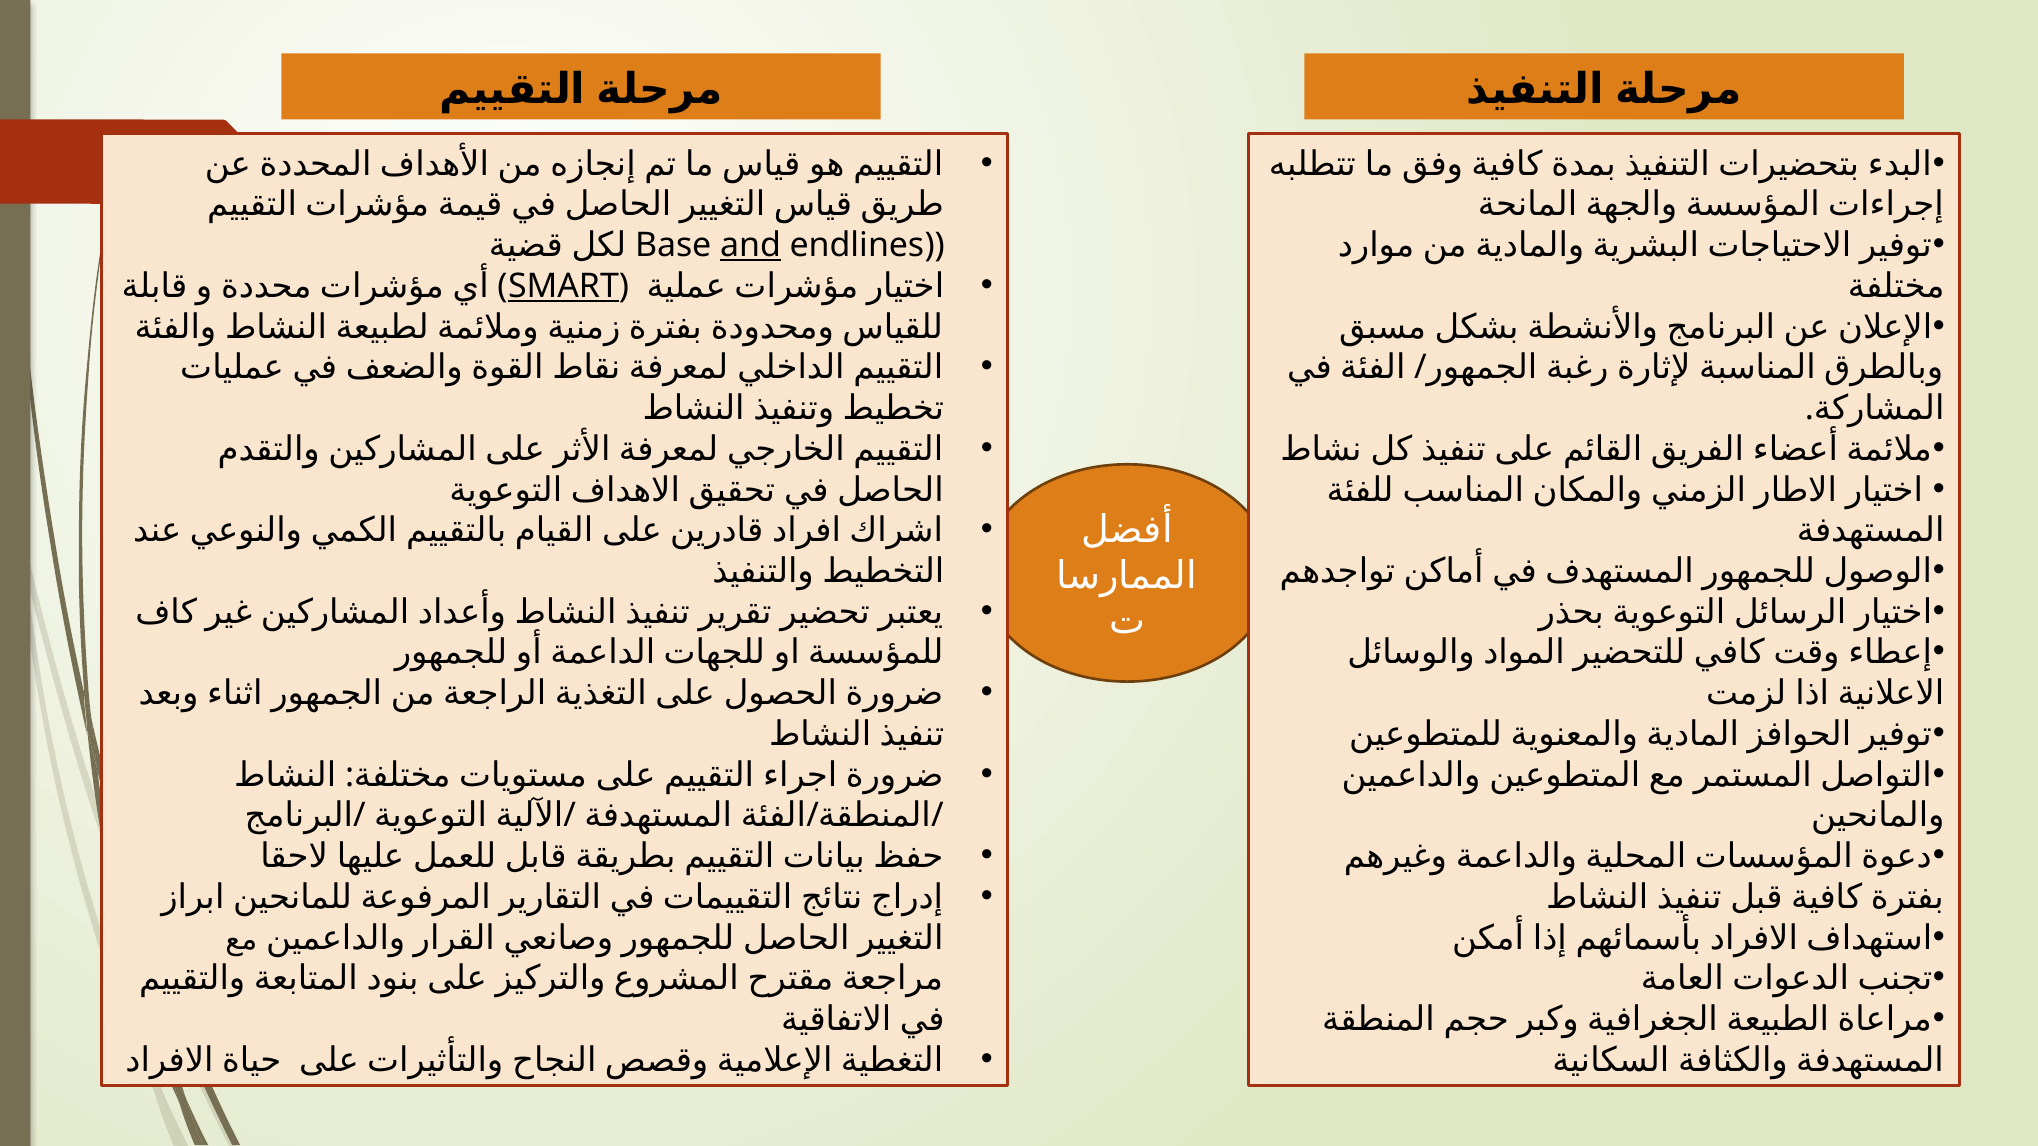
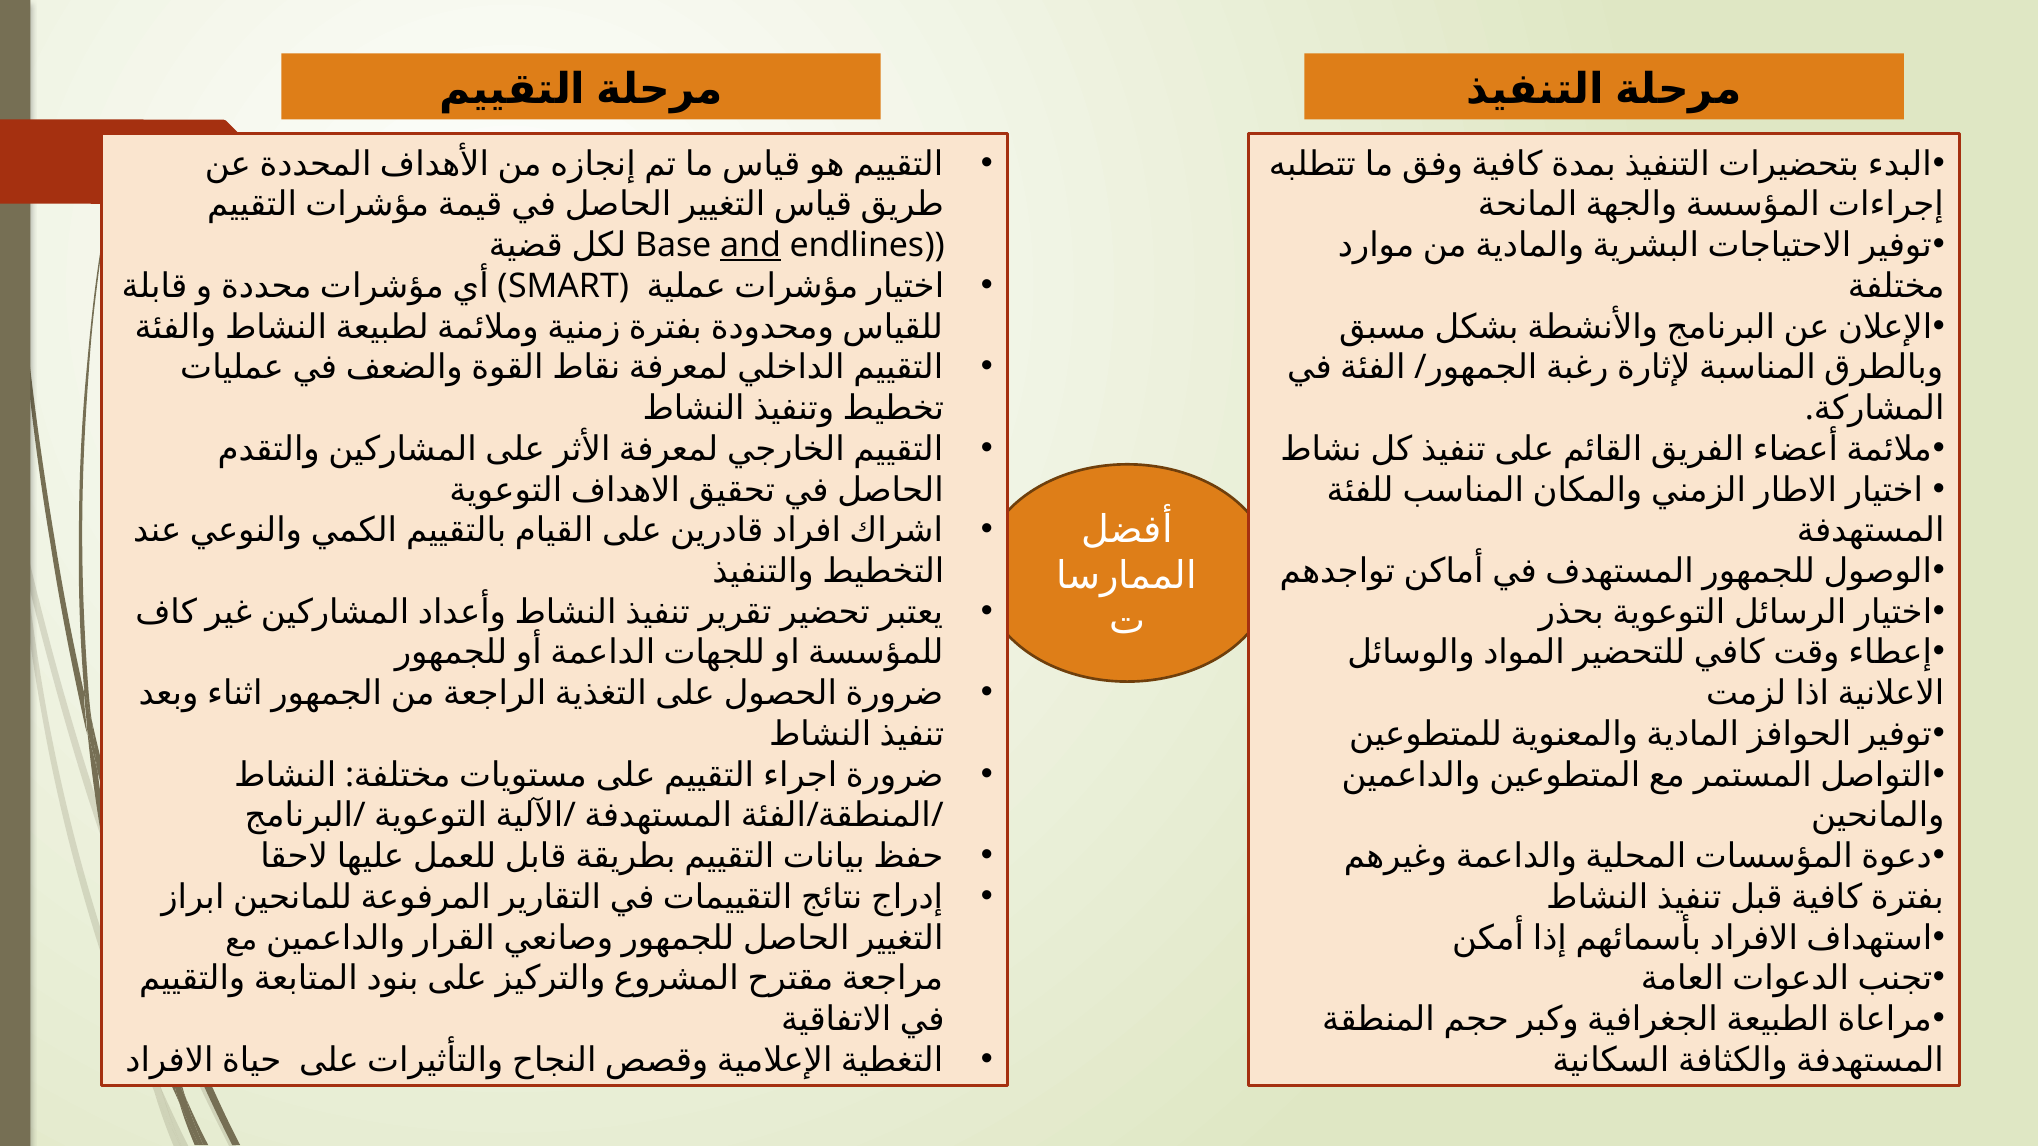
SMART underline: present -> none
